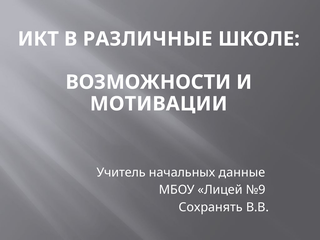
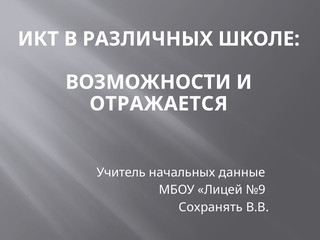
РАЗЛИЧНЫЕ: РАЗЛИЧНЫЕ -> РАЗЛИЧНЫХ
МОТИВАЦИИ: МОТИВАЦИИ -> ОТРАЖАЕТСЯ
